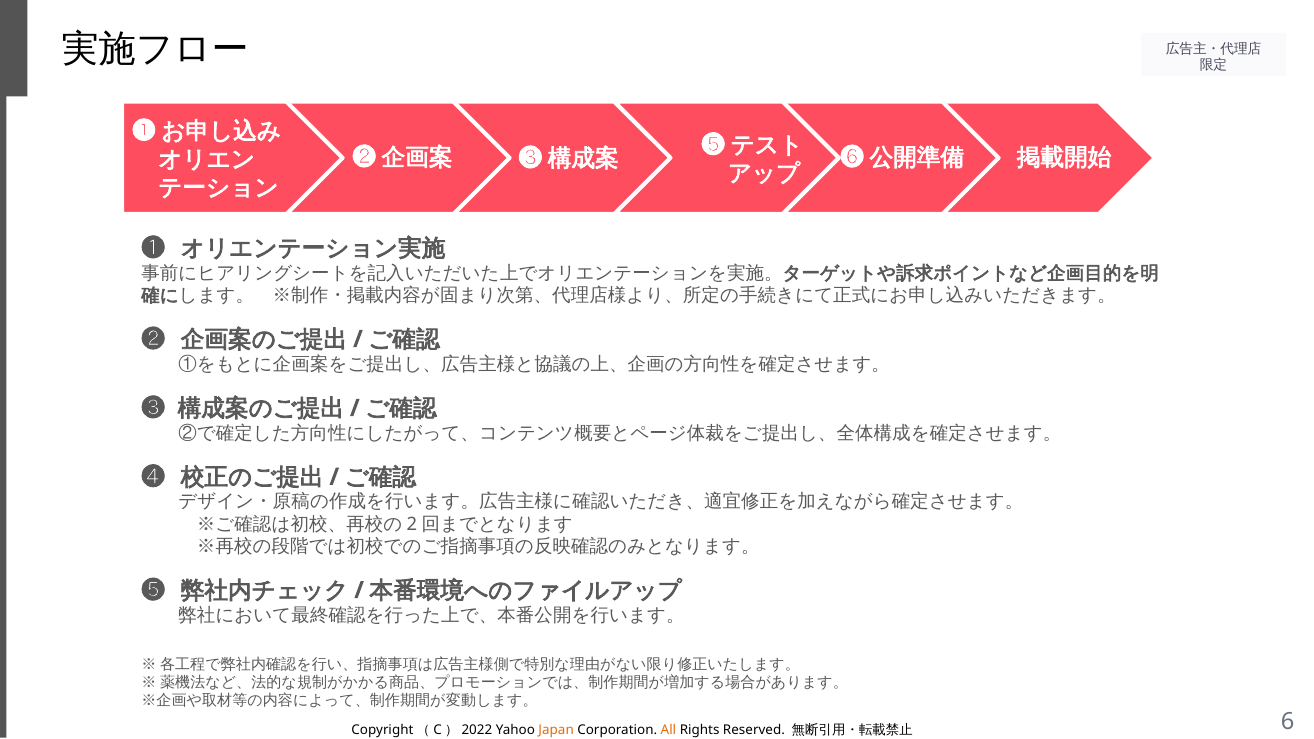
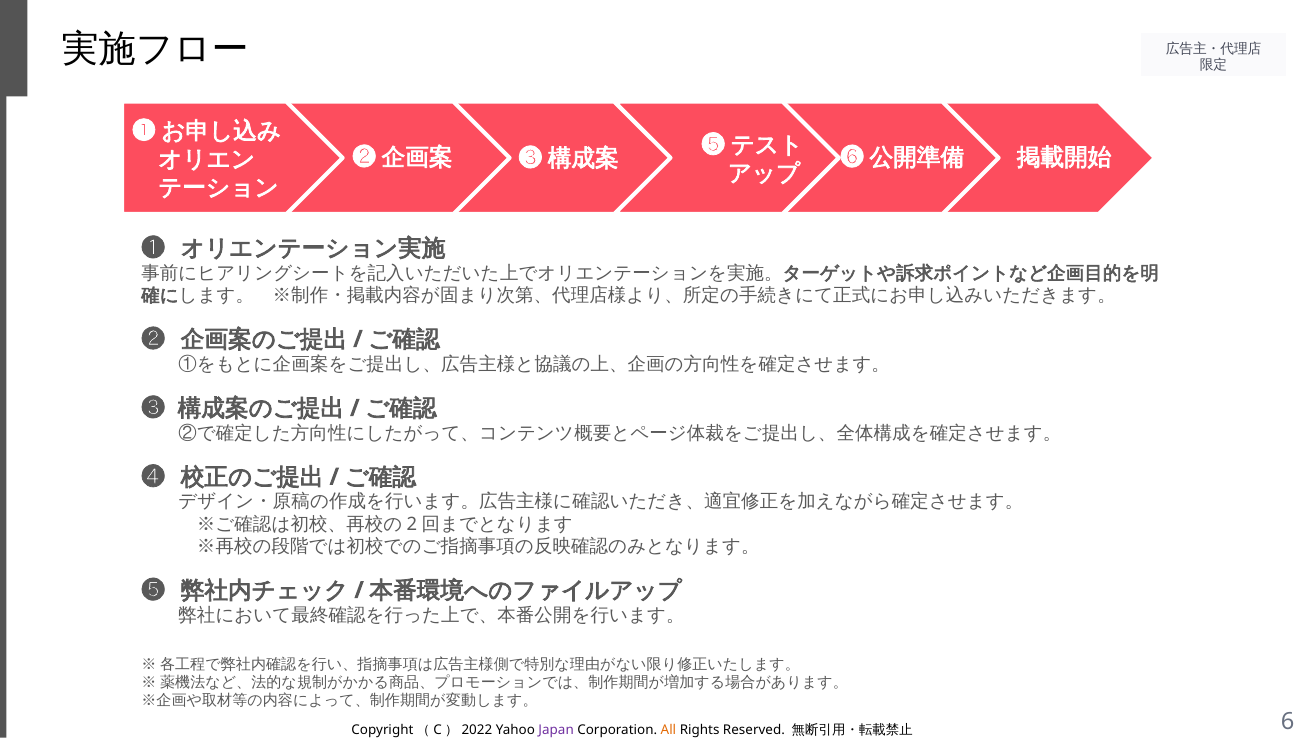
Japan colour: orange -> purple
